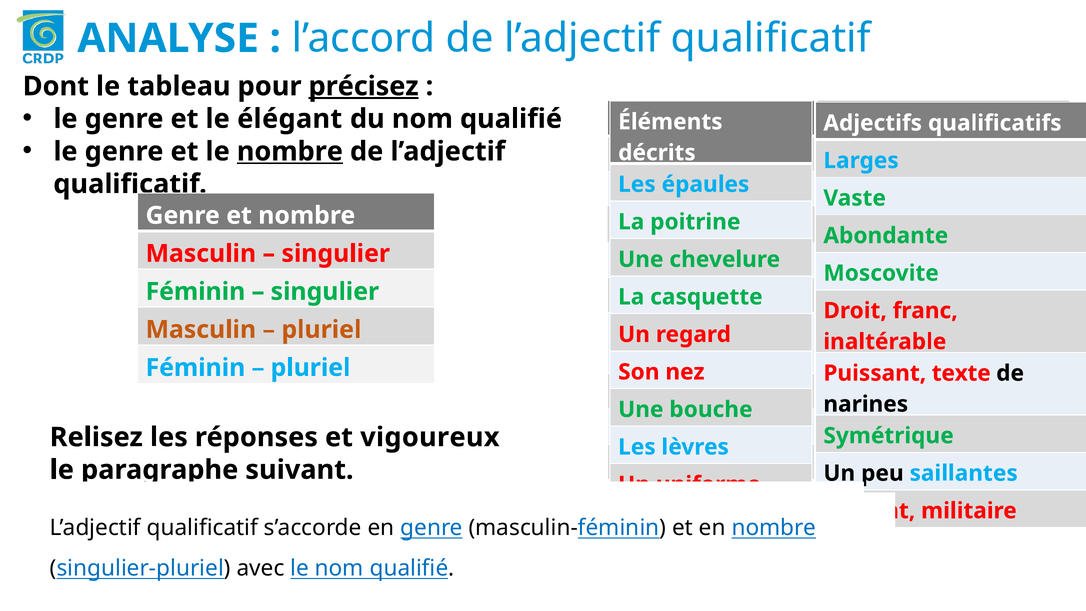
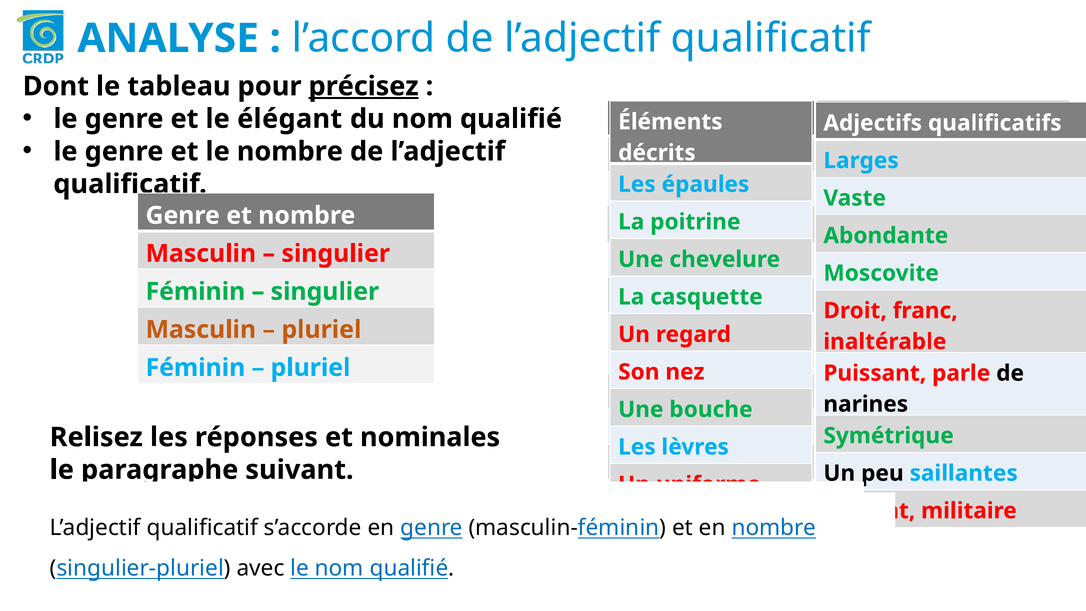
nombre at (290, 151) underline: present -> none
texte: texte -> parle
vigoureux: vigoureux -> nominales
